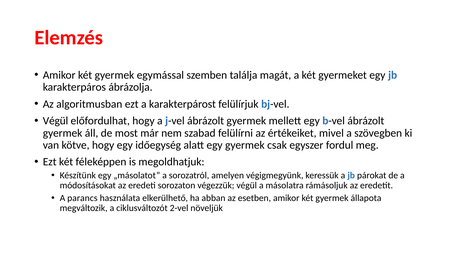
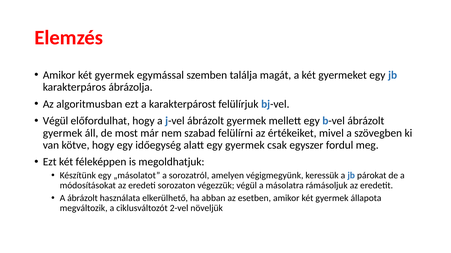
A parancs: parancs -> ábrázolt
